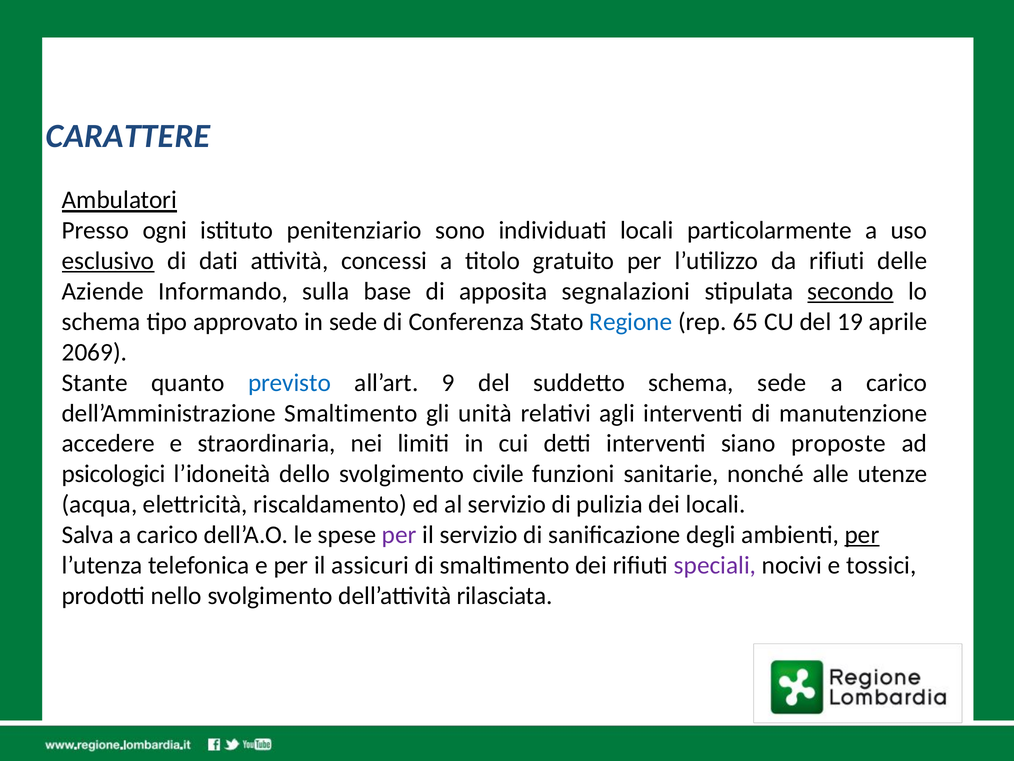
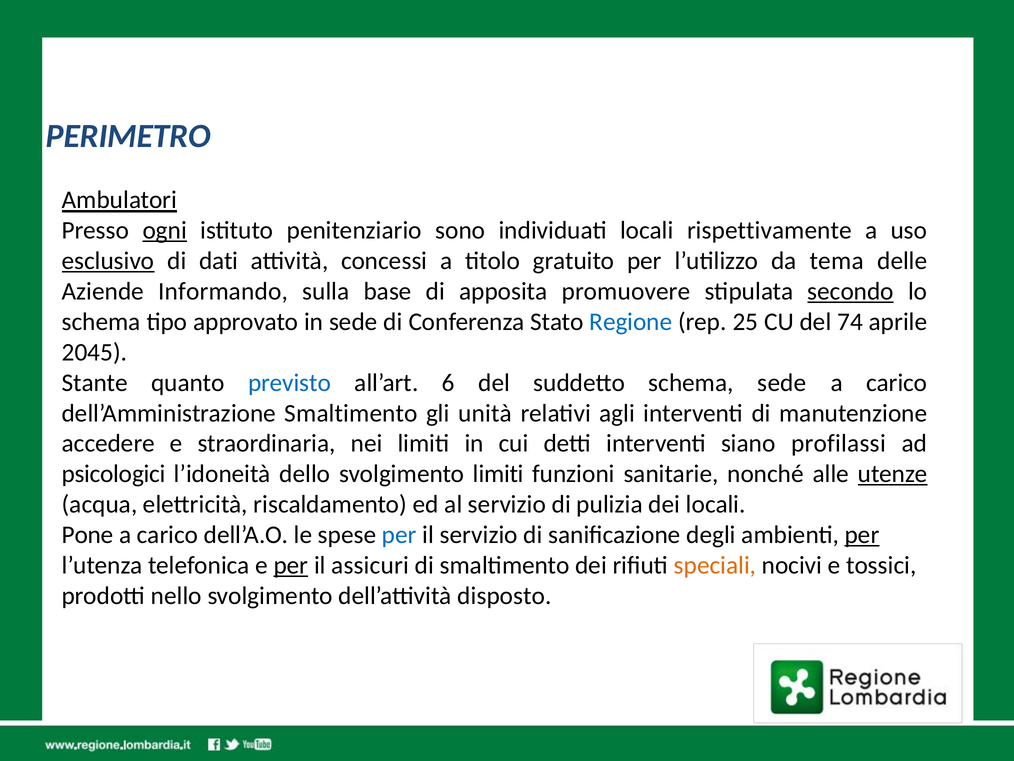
CARATTERE: CARATTERE -> PERIMETRO
ogni underline: none -> present
particolarmente: particolarmente -> rispettivamente
da rifiuti: rifiuti -> tema
segnalazioni: segnalazioni -> promuovere
65: 65 -> 25
19: 19 -> 74
2069: 2069 -> 2045
9: 9 -> 6
proposte: proposte -> profilassi
svolgimento civile: civile -> limiti
utenze underline: none -> present
Salva: Salva -> Pone
per at (399, 535) colour: purple -> blue
per at (291, 565) underline: none -> present
speciali colour: purple -> orange
rilasciata: rilasciata -> disposto
